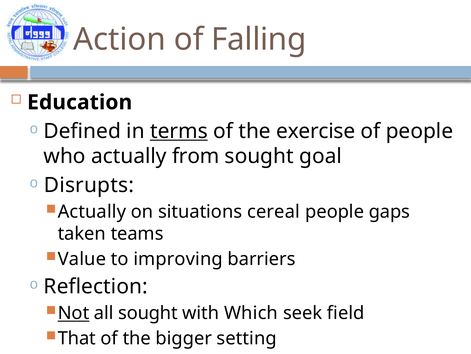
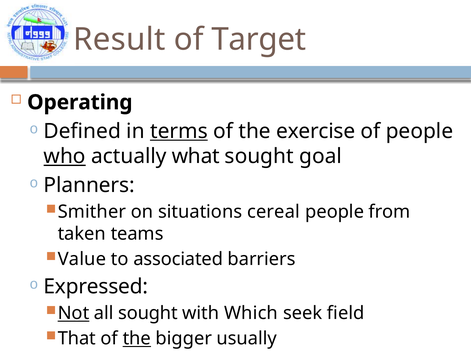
Action: Action -> Result
Falling: Falling -> Target
Education: Education -> Operating
who underline: none -> present
from: from -> what
Disrupts: Disrupts -> Planners
Actually at (92, 211): Actually -> Smither
gaps: gaps -> from
improving: improving -> associated
Reflection: Reflection -> Expressed
the at (137, 338) underline: none -> present
setting: setting -> usually
